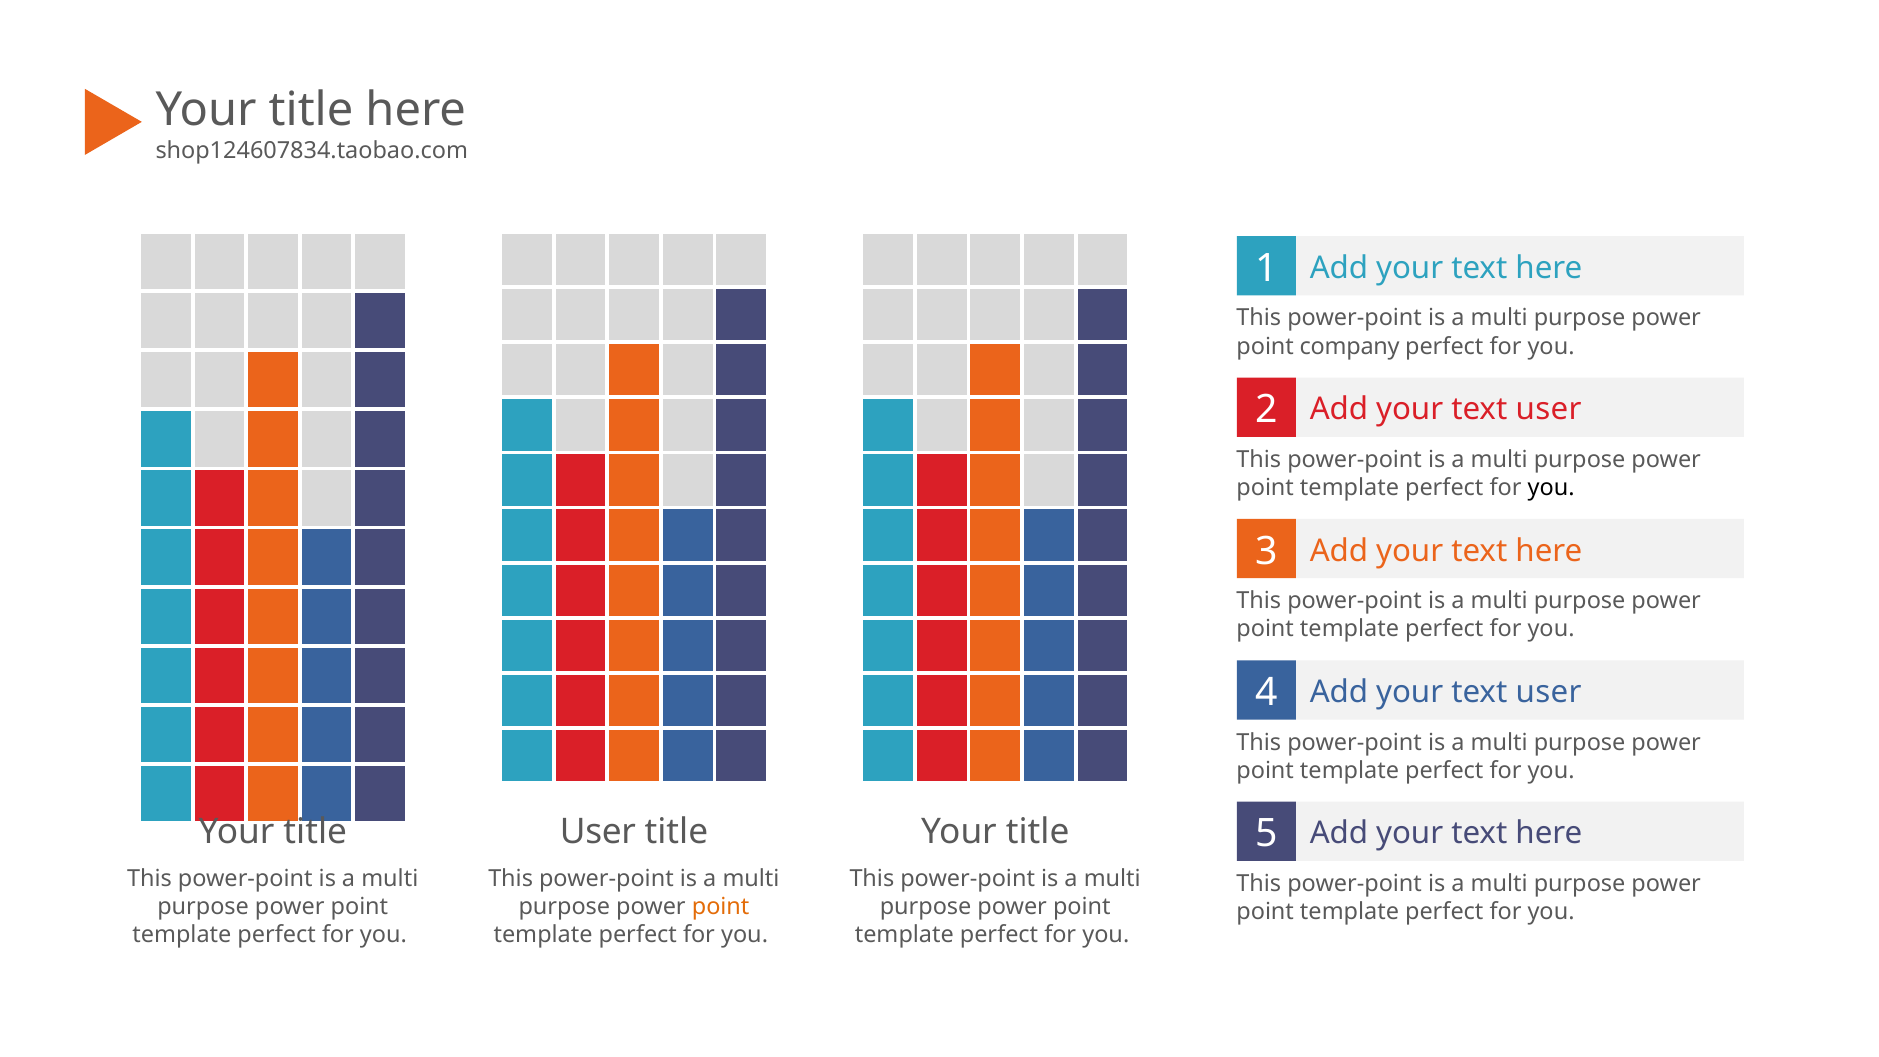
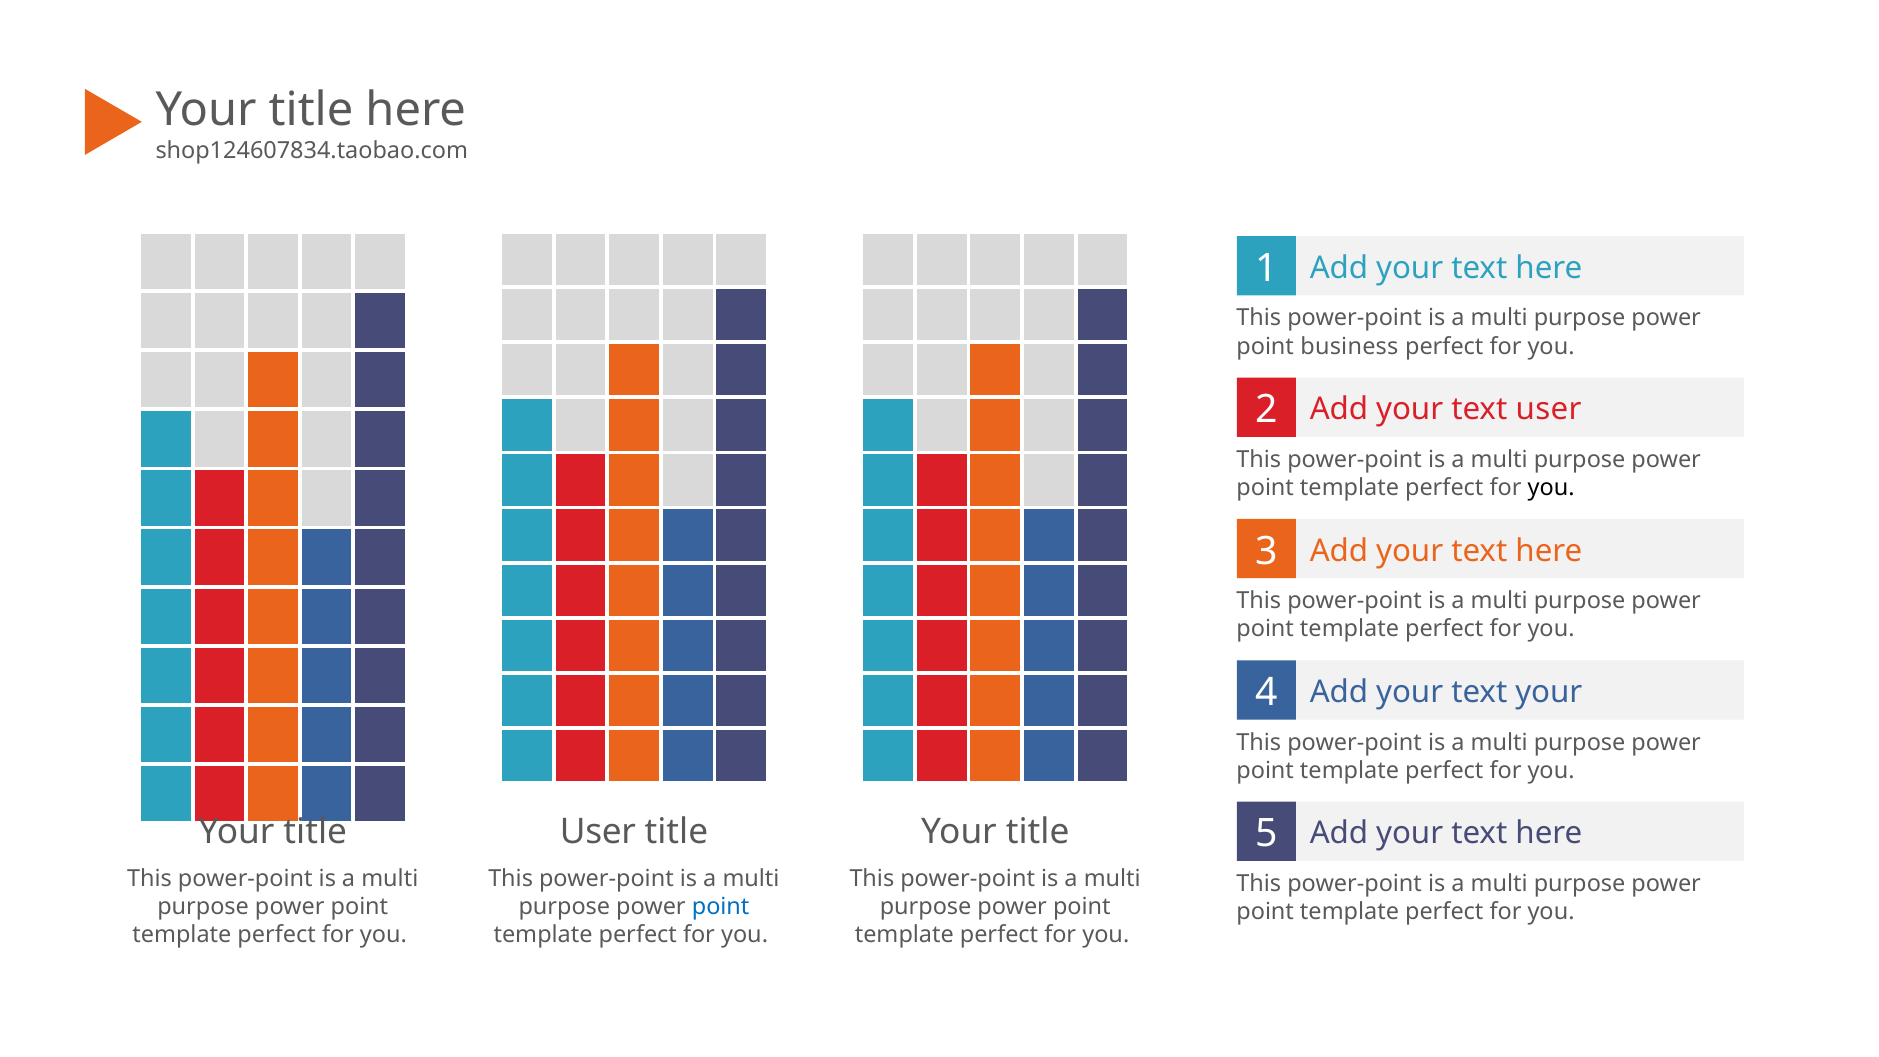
company: company -> business
user at (1549, 692): user -> your
point at (721, 907) colour: orange -> blue
